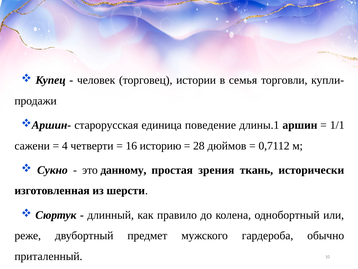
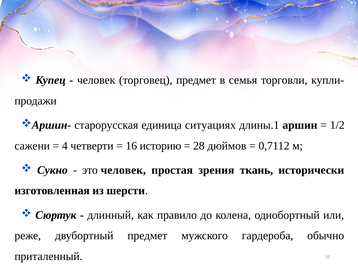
торговец истории: истории -> предмет
поведение: поведение -> ситуациях
1/1: 1/1 -> 1/2
это данному: данному -> человек
